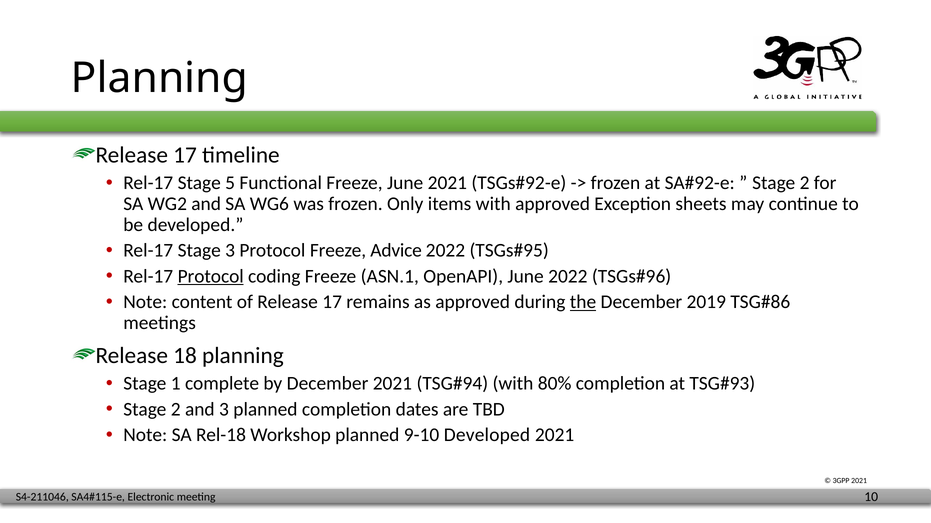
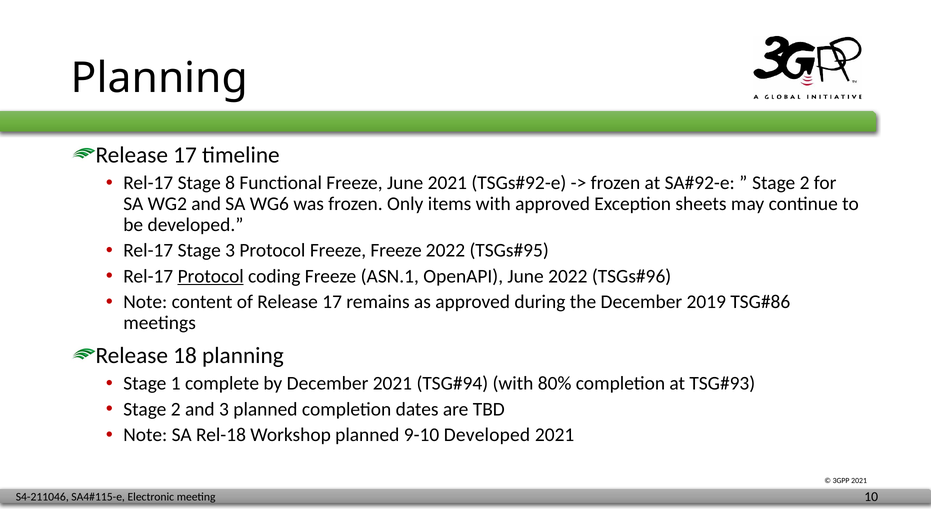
5: 5 -> 8
Freeze Advice: Advice -> Freeze
the underline: present -> none
